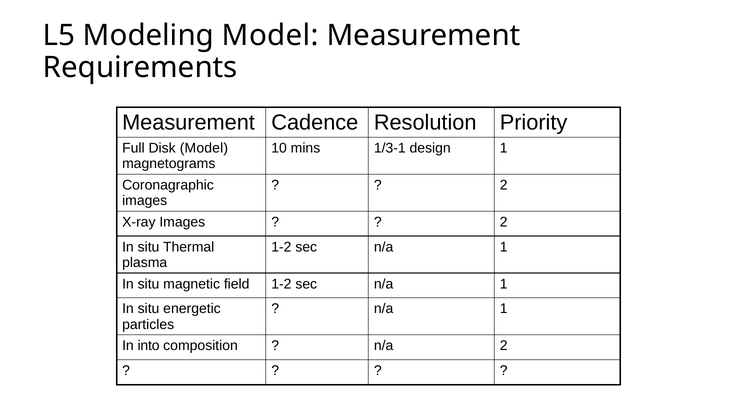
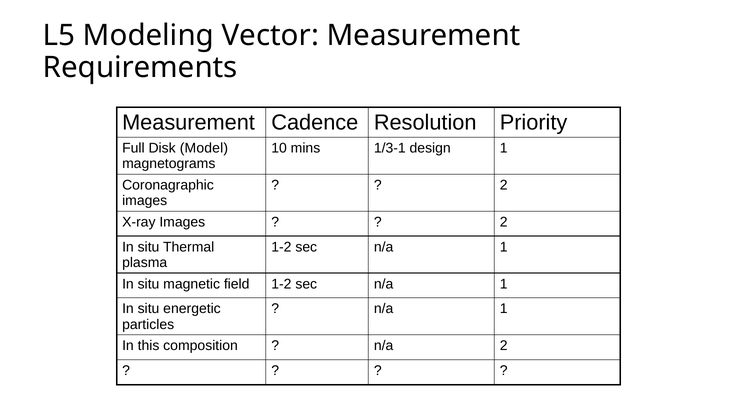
Modeling Model: Model -> Vector
into: into -> this
